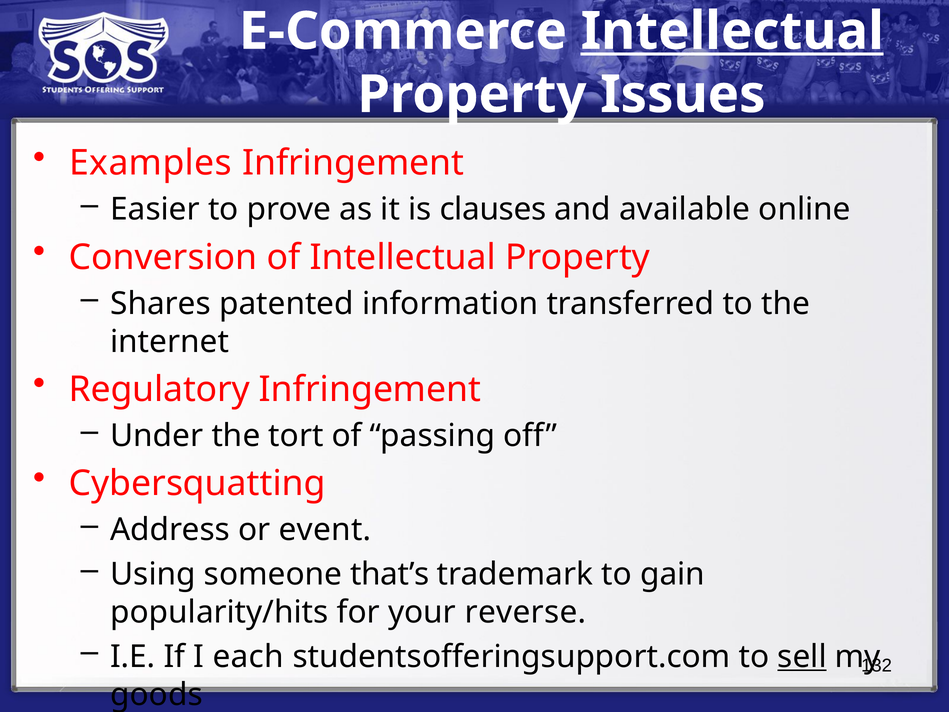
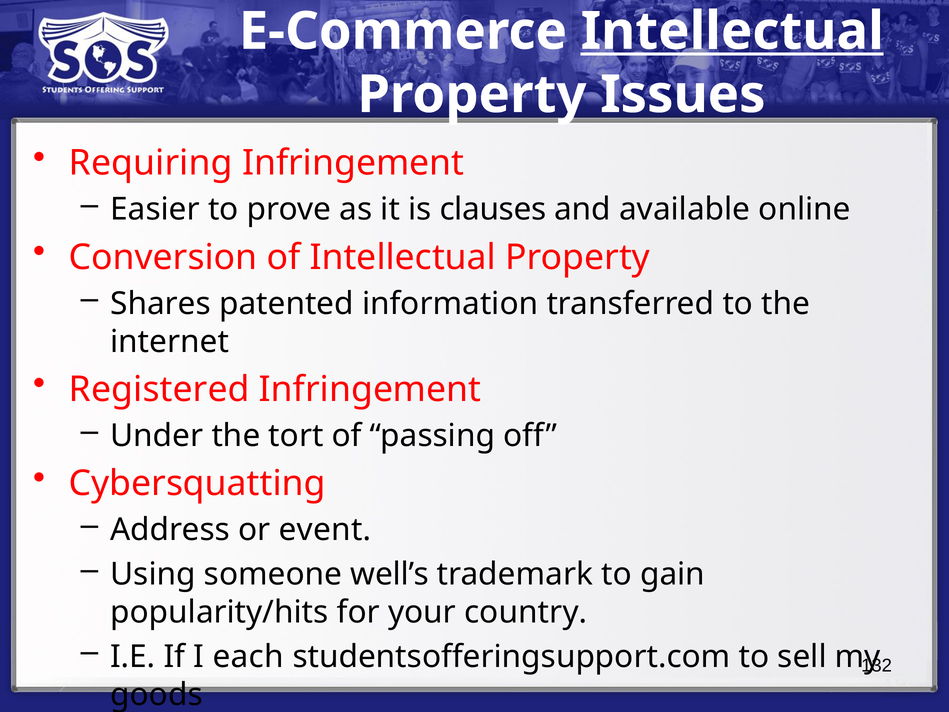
Examples: Examples -> Requiring
Regulatory: Regulatory -> Registered
that’s: that’s -> well’s
reverse: reverse -> country
sell underline: present -> none
